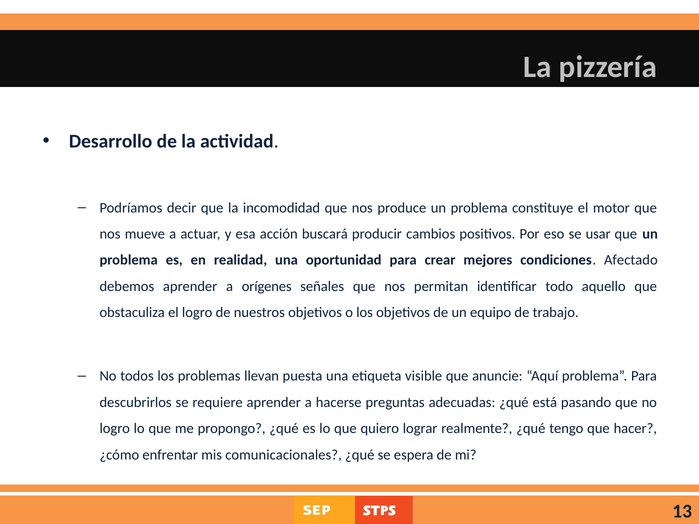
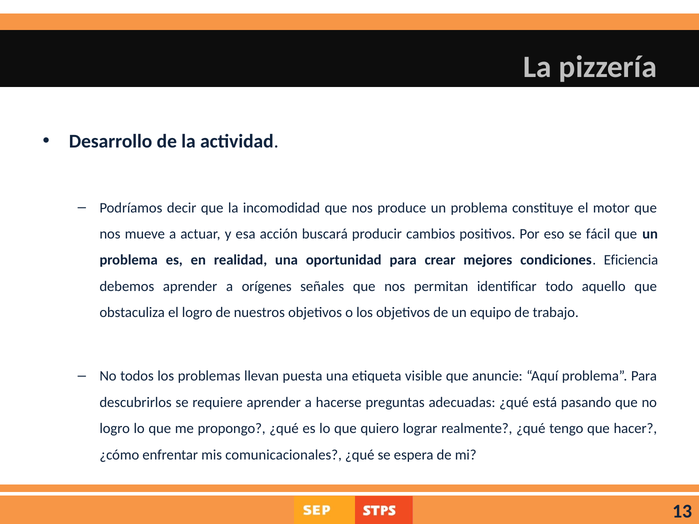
usar: usar -> fácil
Afectado: Afectado -> Eficiencia
